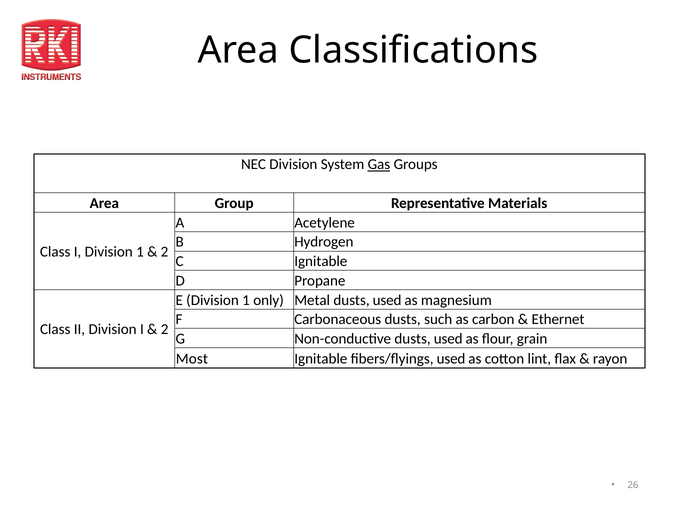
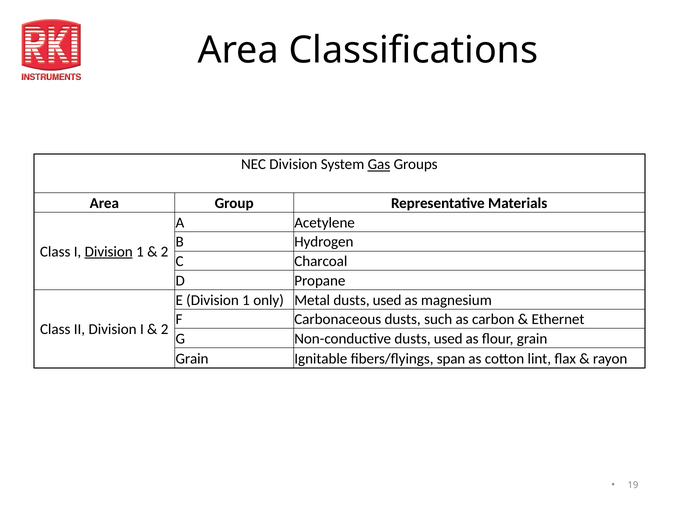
Division at (109, 252) underline: none -> present
C Ignitable: Ignitable -> Charcoal
Most at (192, 359): Most -> Grain
fibers/flyings used: used -> span
26: 26 -> 19
